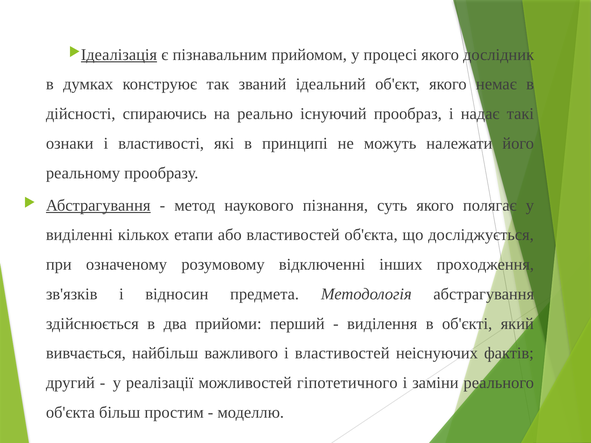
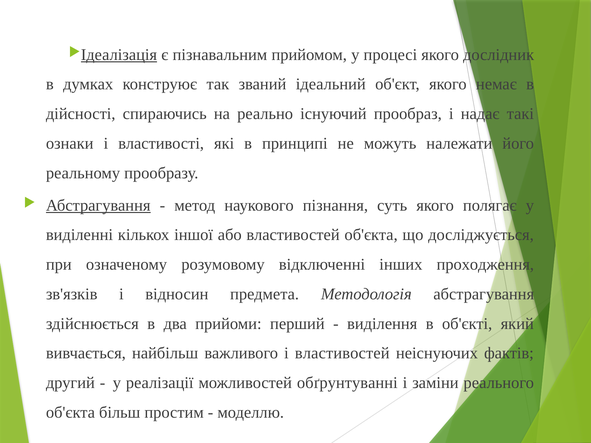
етапи: етапи -> іншої
гіпотетичного: гіпотетичного -> обґрунтуванні
